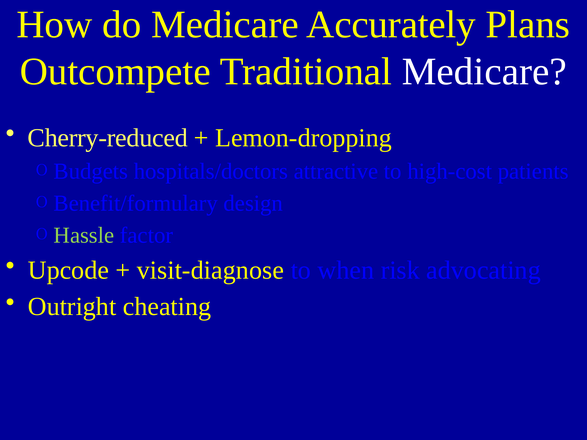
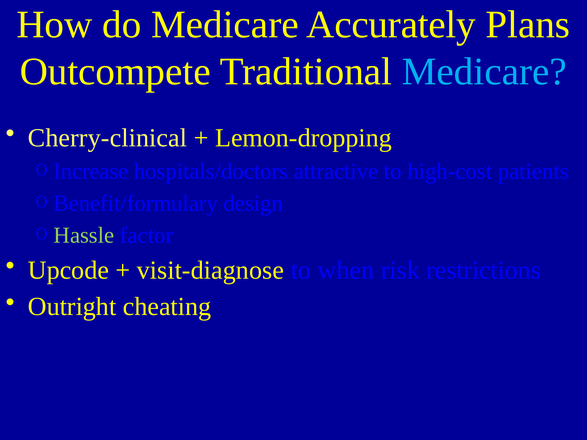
Medicare at (484, 72) colour: white -> light blue
Cherry-reduced: Cherry-reduced -> Cherry-clinical
Budgets: Budgets -> Increase
advocating: advocating -> restrictions
